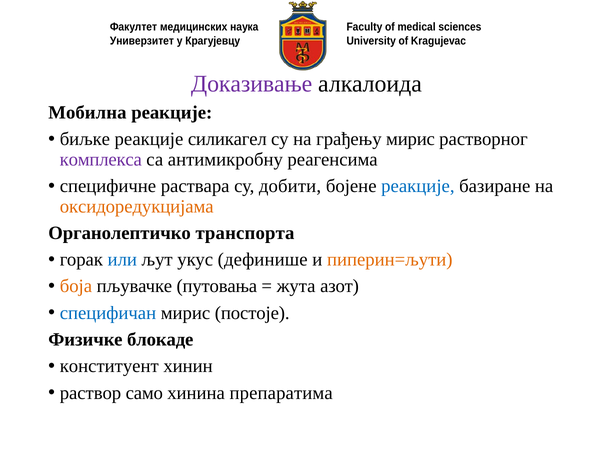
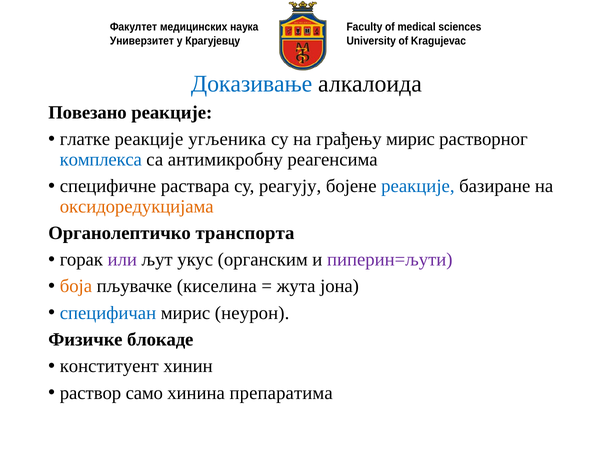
Доказивање colour: purple -> blue
Мобилна: Мобилна -> Повезано
биљке: биљке -> глатке
силикагел: силикагел -> угљеника
комплекса colour: purple -> blue
добити: добити -> реагују
или colour: blue -> purple
дефинише: дефинише -> органским
пиперин=љути colour: orange -> purple
путовања: путовања -> киселина
азот: азот -> јона
постоје: постоје -> неурон
